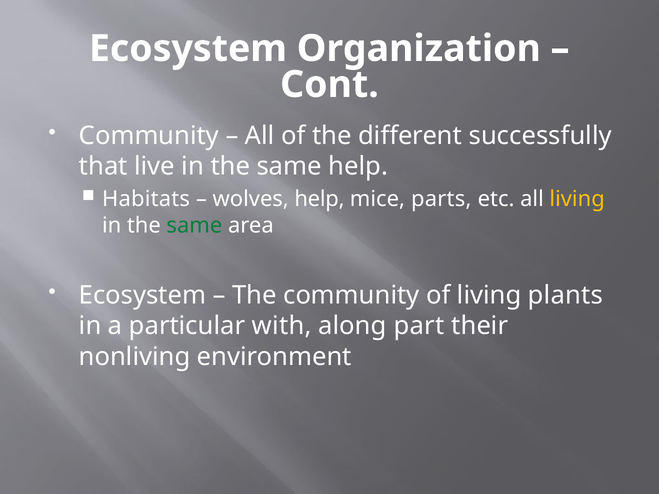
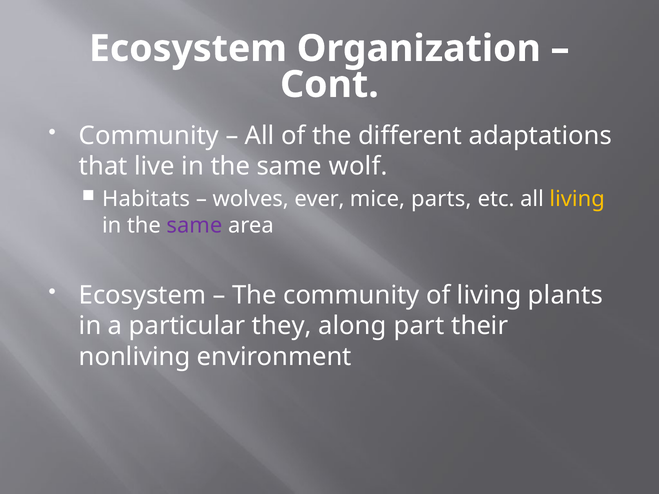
successfully: successfully -> adaptations
same help: help -> wolf
wolves help: help -> ever
same at (194, 226) colour: green -> purple
with: with -> they
